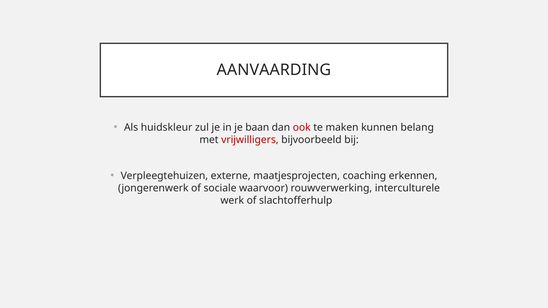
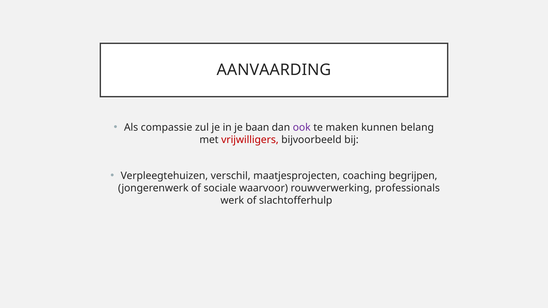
huidskleur: huidskleur -> compassie
ook colour: red -> purple
externe: externe -> verschil
erkennen: erkennen -> begrijpen
interculturele: interculturele -> professionals
